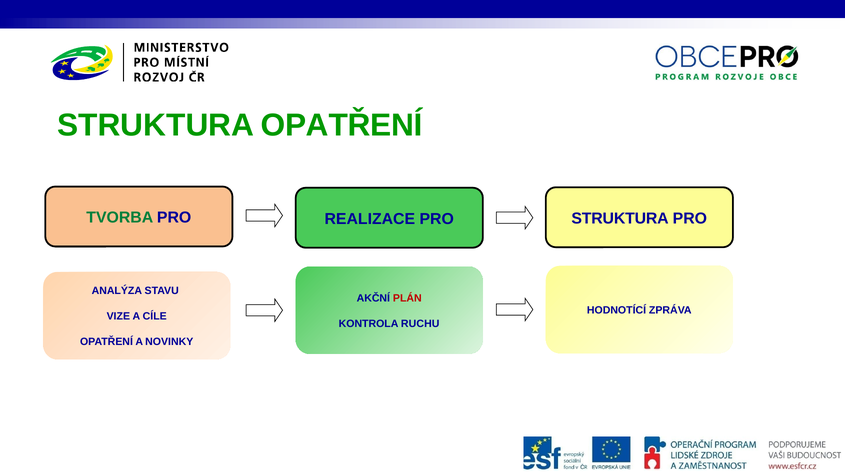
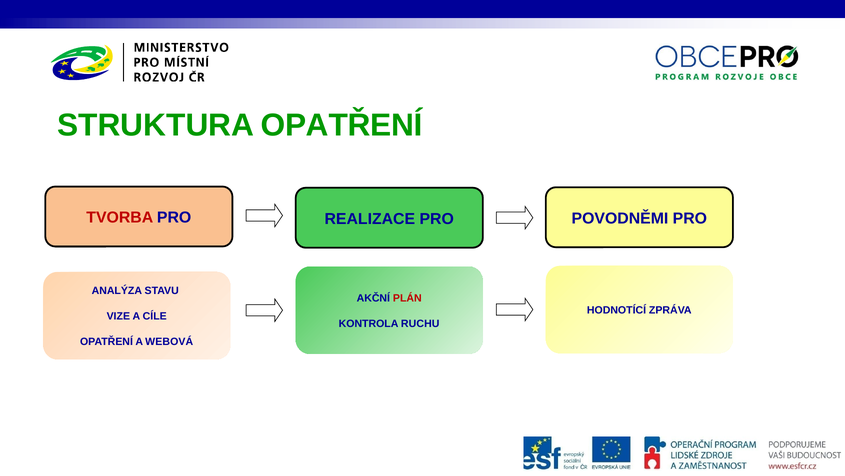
TVORBA colour: green -> red
PRO STRUKTURA: STRUKTURA -> POVODNĚMI
NOVINKY: NOVINKY -> WEBOVÁ
